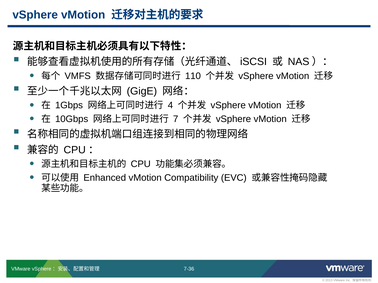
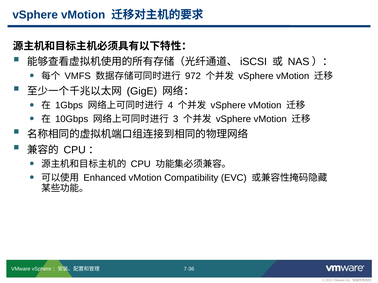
110: 110 -> 972
7: 7 -> 3
